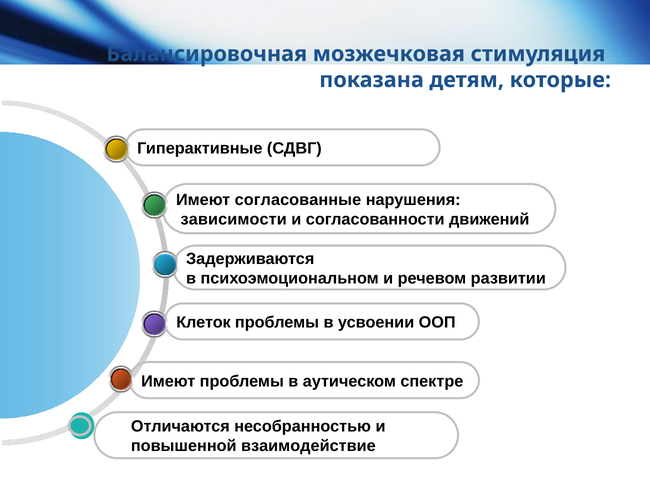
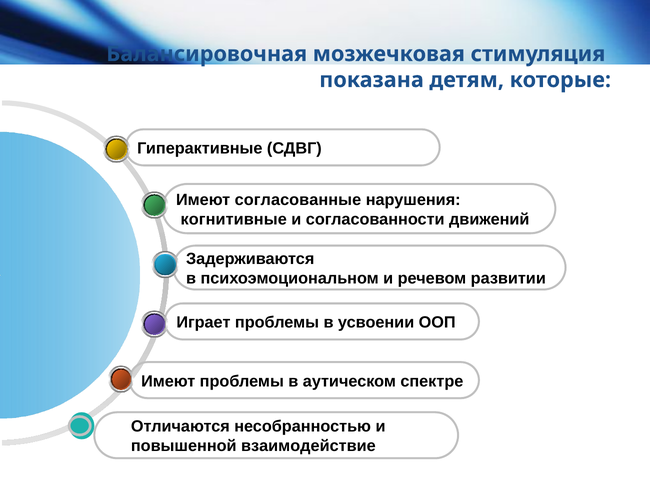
зависимости: зависимости -> когнитивные
Клеток: Клеток -> Играет
